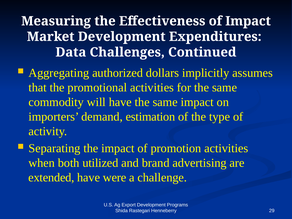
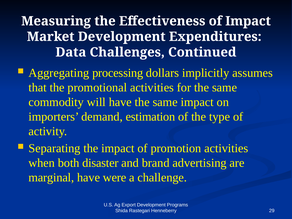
authorized: authorized -> processing
utilized: utilized -> disaster
extended: extended -> marginal
